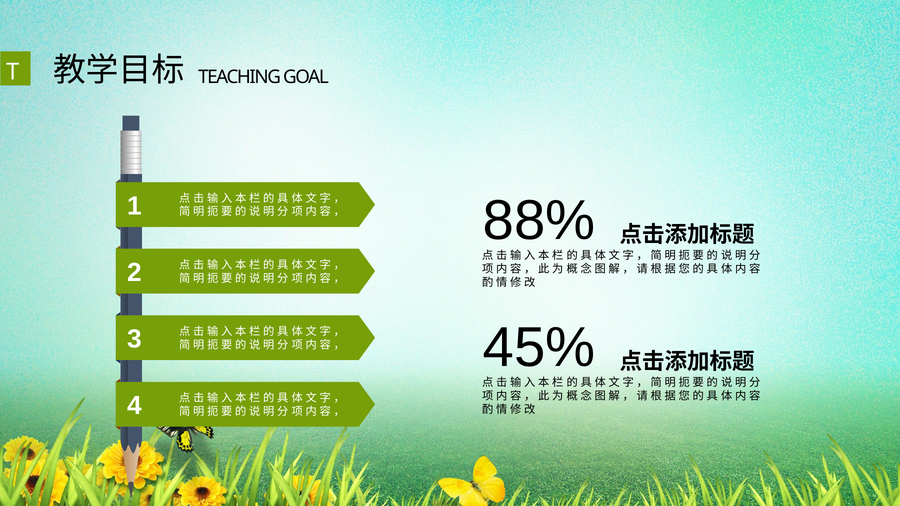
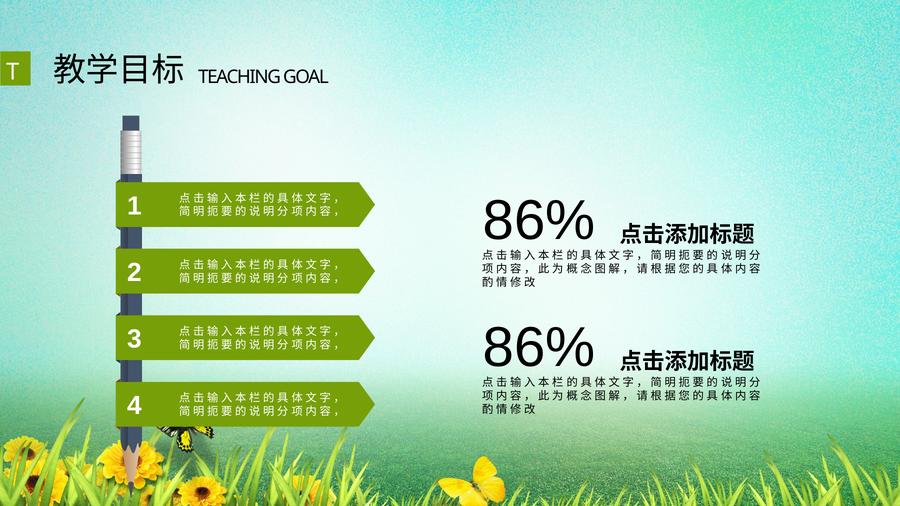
88% at (539, 221): 88% -> 86%
45% at (539, 348): 45% -> 86%
